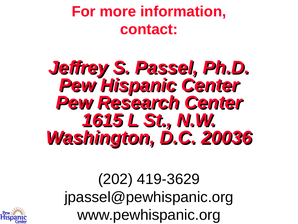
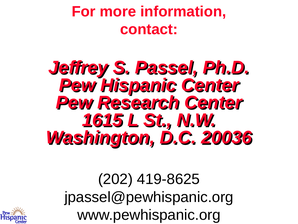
419-3629: 419-3629 -> 419-8625
